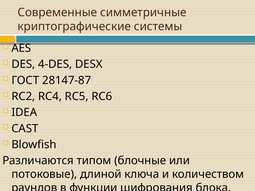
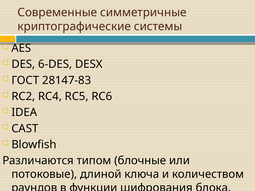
4-DES: 4-DES -> 6-DES
28147-87: 28147-87 -> 28147-83
